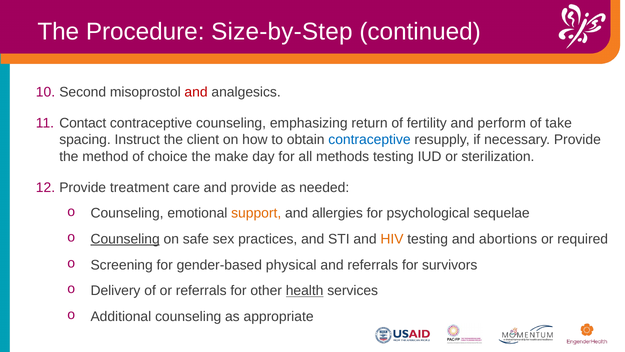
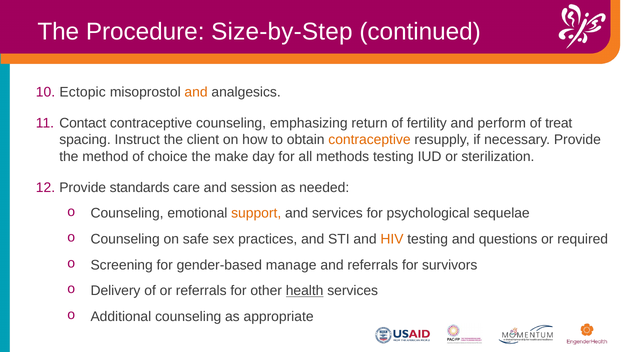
Second: Second -> Ectopic
and at (196, 92) colour: red -> orange
take: take -> treat
contraceptive at (369, 140) colour: blue -> orange
treatment: treatment -> standards
and provide: provide -> session
and allergies: allergies -> services
Counseling at (125, 239) underline: present -> none
abortions: abortions -> questions
physical: physical -> manage
